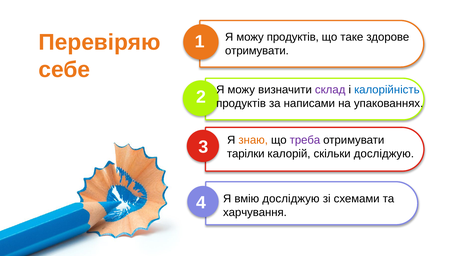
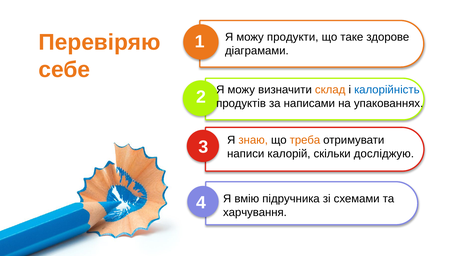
можу продуктів: продуктів -> продукти
отримувати at (257, 51): отримувати -> діаграмами
склад colour: purple -> orange
треба colour: purple -> orange
тарілки: тарілки -> написи
вмію досліджую: досліджую -> підручника
